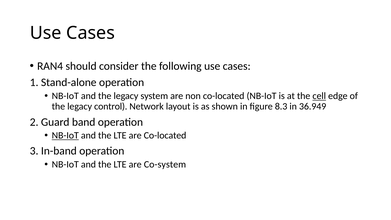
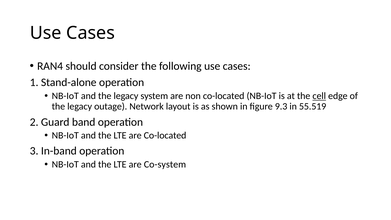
control: control -> outage
8.3: 8.3 -> 9.3
36.949: 36.949 -> 55.519
NB-IoT at (65, 135) underline: present -> none
